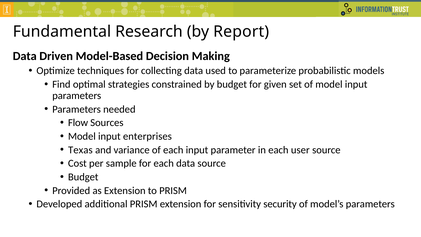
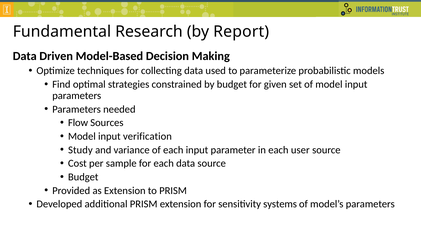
enterprises: enterprises -> verification
Texas: Texas -> Study
security: security -> systems
